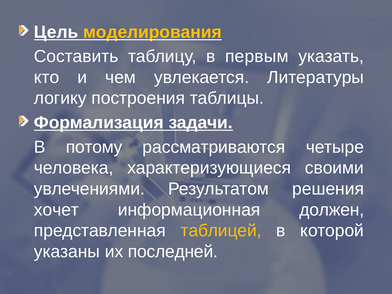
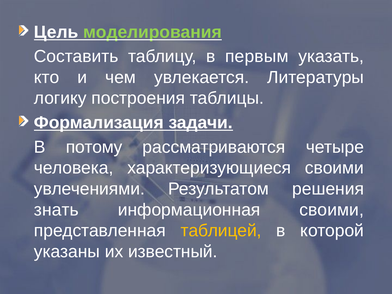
моделирования colour: yellow -> light green
хочет: хочет -> знать
информационная должен: должен -> своими
последней: последней -> известный
